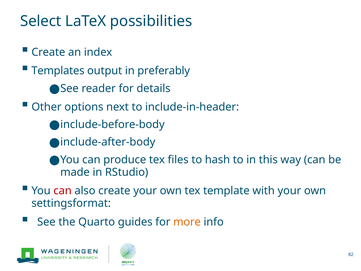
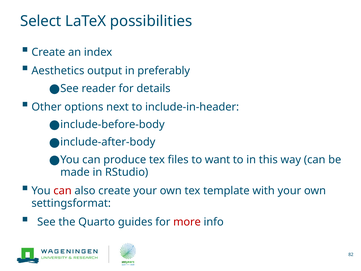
Templates: Templates -> Aesthetics
hash: hash -> want
more colour: orange -> red
